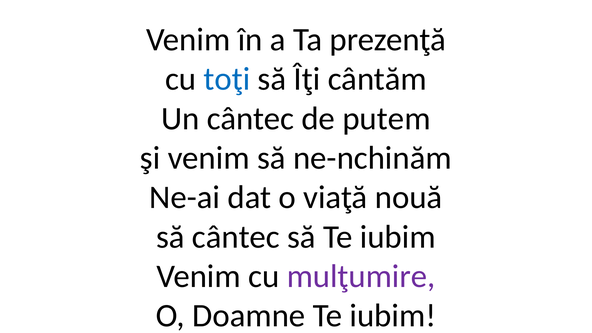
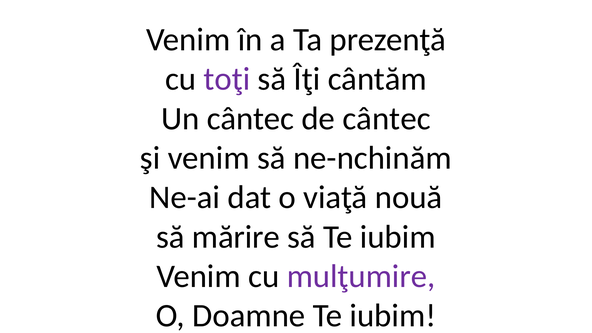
toţi colour: blue -> purple
de putem: putem -> cântec
să cântec: cântec -> mărire
